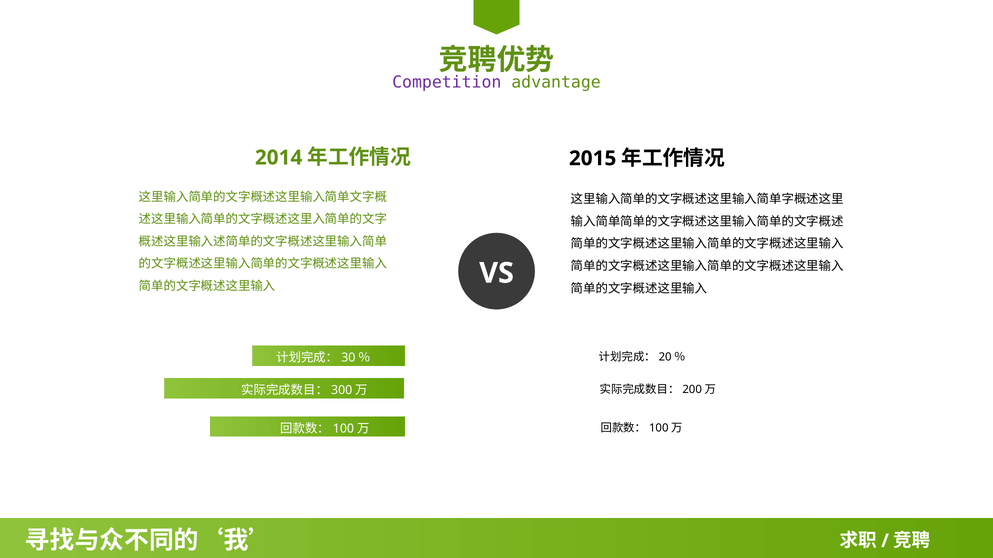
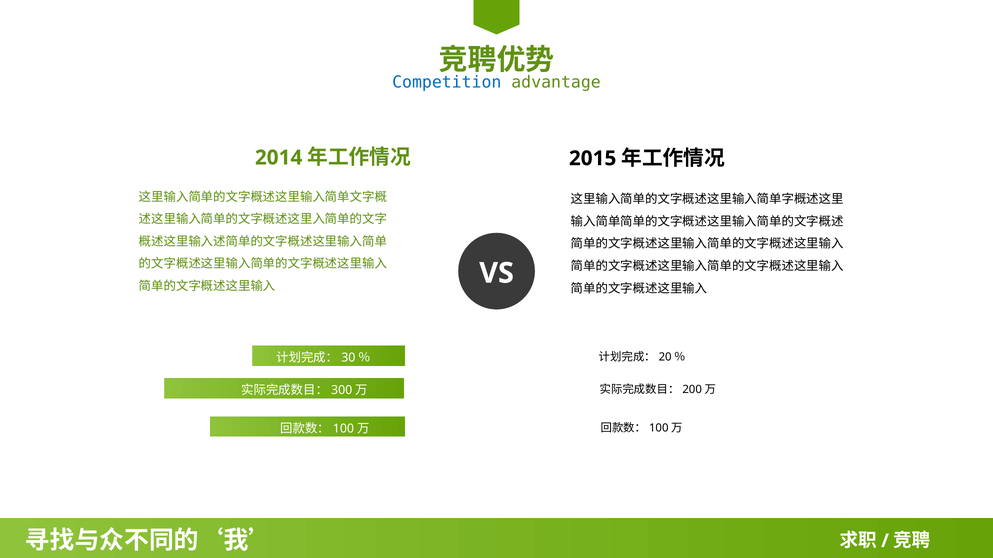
Competition colour: purple -> blue
